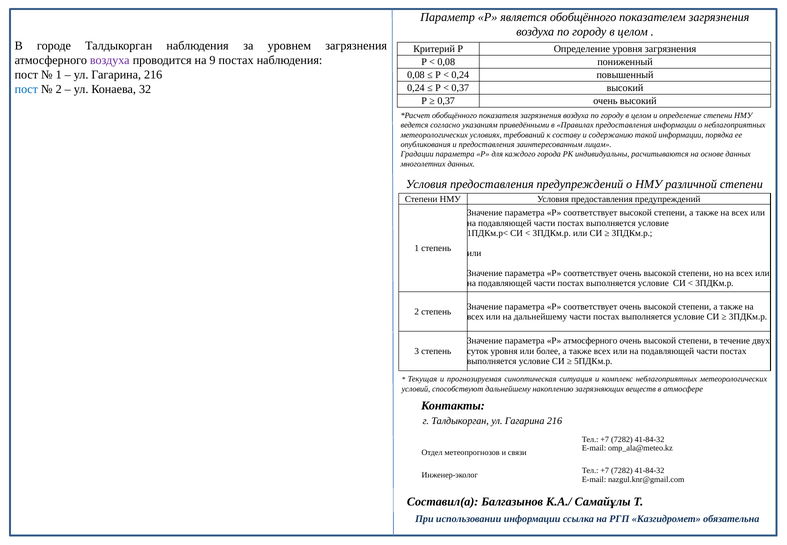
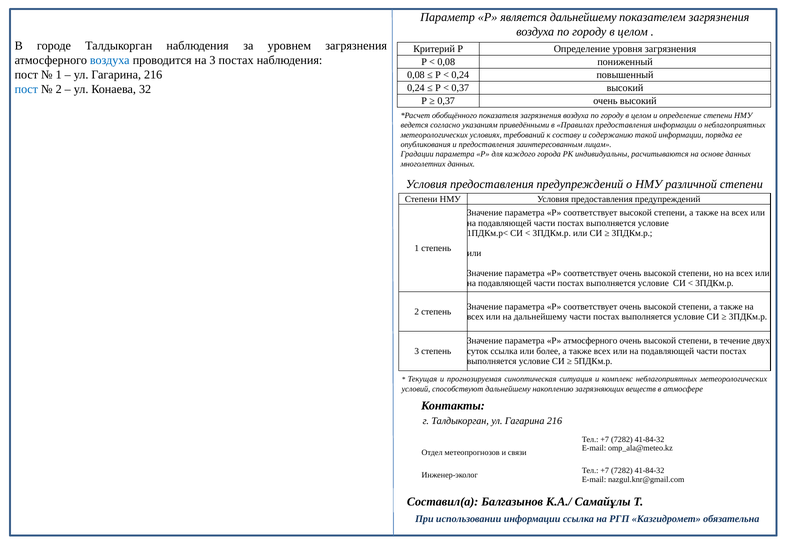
является обобщённого: обобщённого -> дальнейшему
воздуха at (110, 60) colour: purple -> blue
на 9: 9 -> 3
суток уровня: уровня -> ссылка
